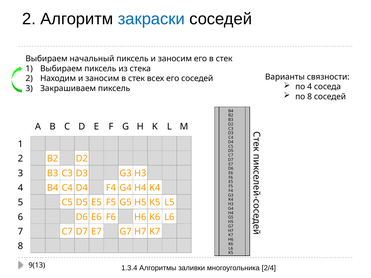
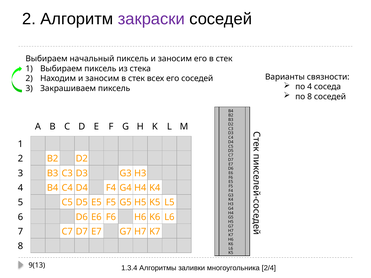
закраски colour: blue -> purple
